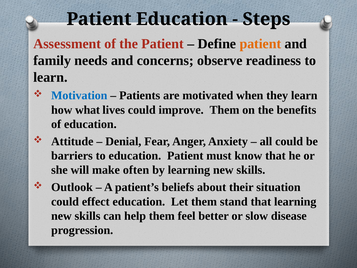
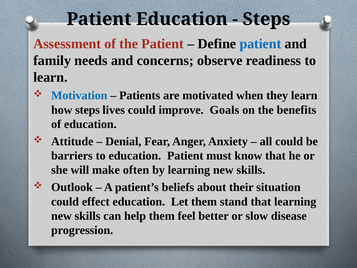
patient at (260, 44) colour: orange -> blue
how what: what -> steps
improve Them: Them -> Goals
